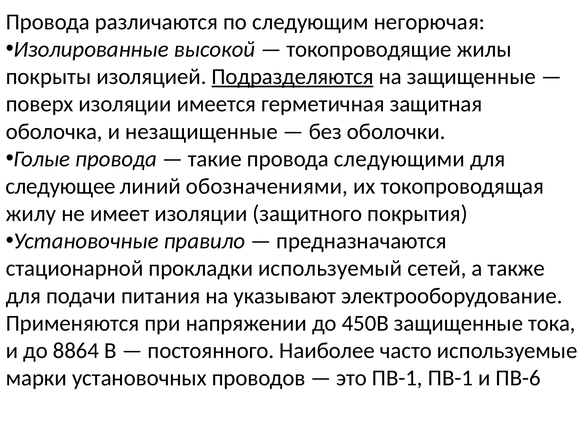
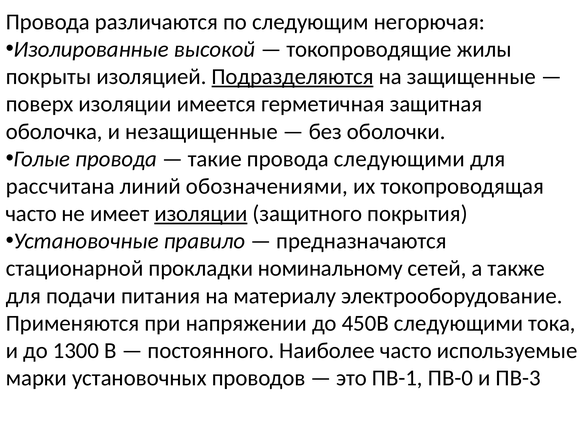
следующее: следующее -> рассчитана
жилу at (31, 214): жилу -> часто
изоляции at (201, 214) underline: none -> present
используемый: используемый -> номинальному
указывают: указывают -> материалу
450В защищенные: защищенные -> следующими
8864: 8864 -> 1300
ПВ-1 ПВ-1: ПВ-1 -> ПВ-0
ПВ-6: ПВ-6 -> ПВ-3
